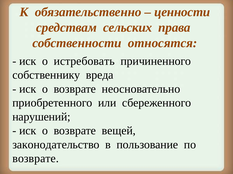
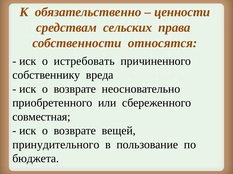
нарушений: нарушений -> совместная
законодательство: законодательство -> принудительного
возврате at (36, 159): возврате -> бюджета
